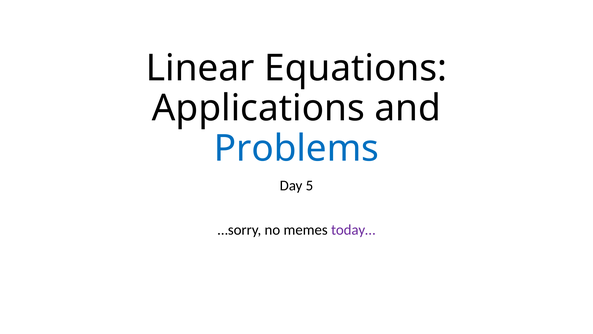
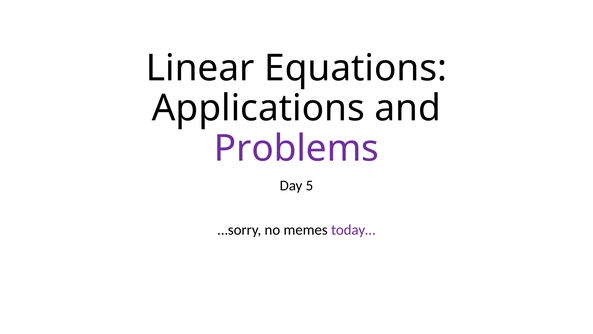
Problems colour: blue -> purple
